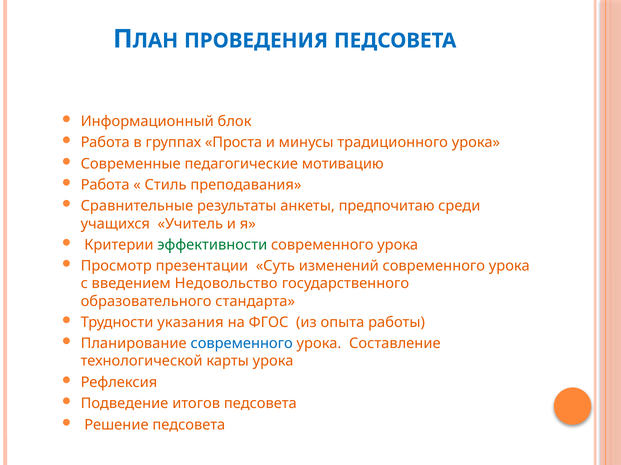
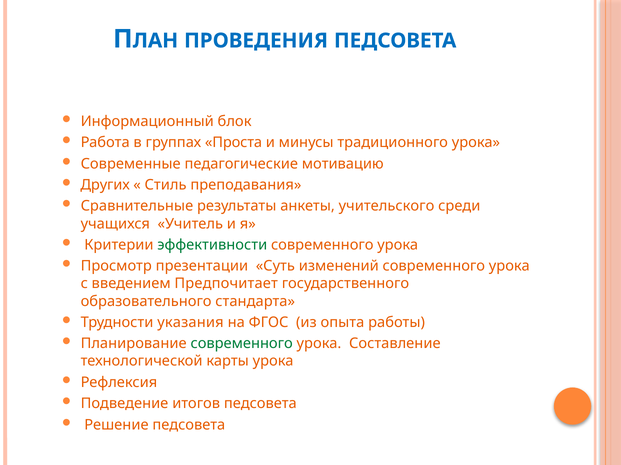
Работа at (105, 185): Работа -> Других
предпочитаю: предпочитаю -> учительского
Недовольство: Недовольство -> Предпочитает
современного at (242, 344) colour: blue -> green
